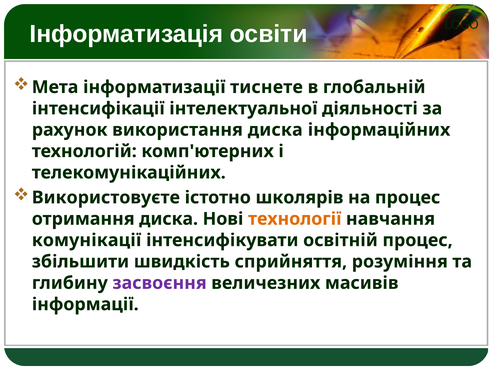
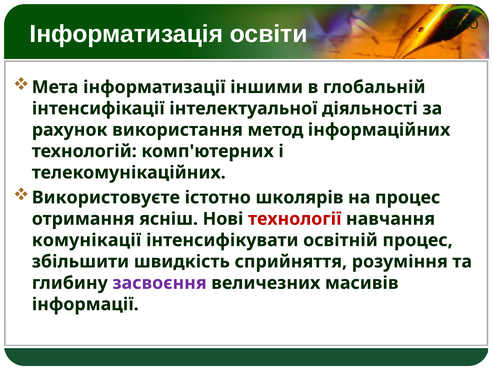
тиснете: тиснете -> іншими
використання диска: диска -> метод
отримання диска: диска -> ясніш
технології colour: orange -> red
